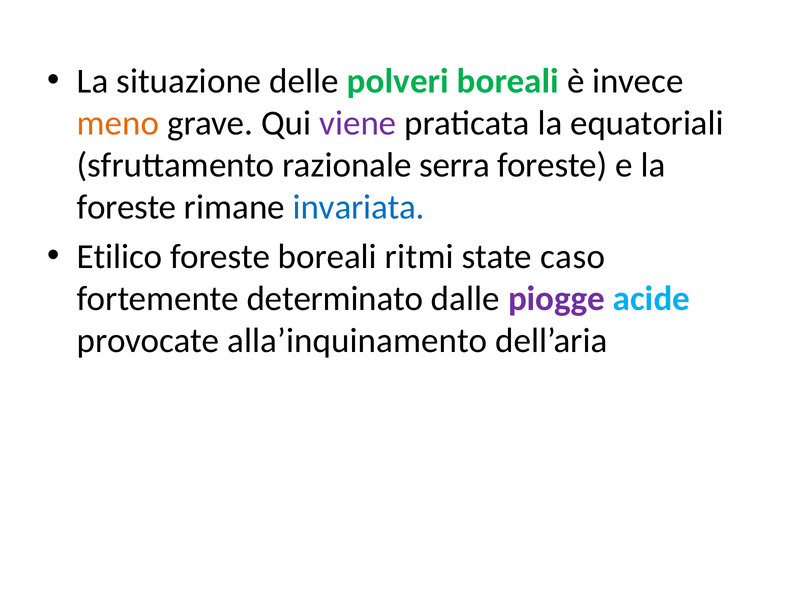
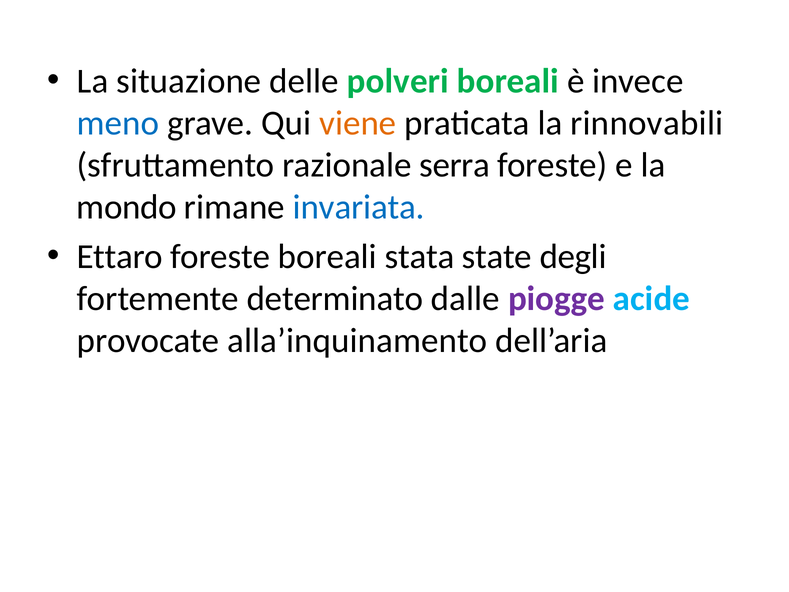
meno colour: orange -> blue
viene colour: purple -> orange
equatoriali: equatoriali -> rinnovabili
foreste at (127, 207): foreste -> mondo
Etilico: Etilico -> Ettaro
ritmi: ritmi -> stata
caso: caso -> degli
